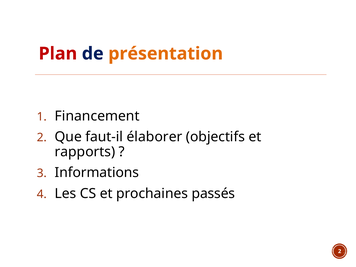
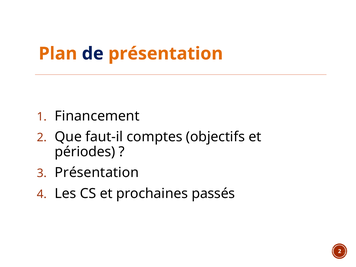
Plan colour: red -> orange
élaborer: élaborer -> comptes
rapports: rapports -> périodes
Informations at (97, 173): Informations -> Présentation
